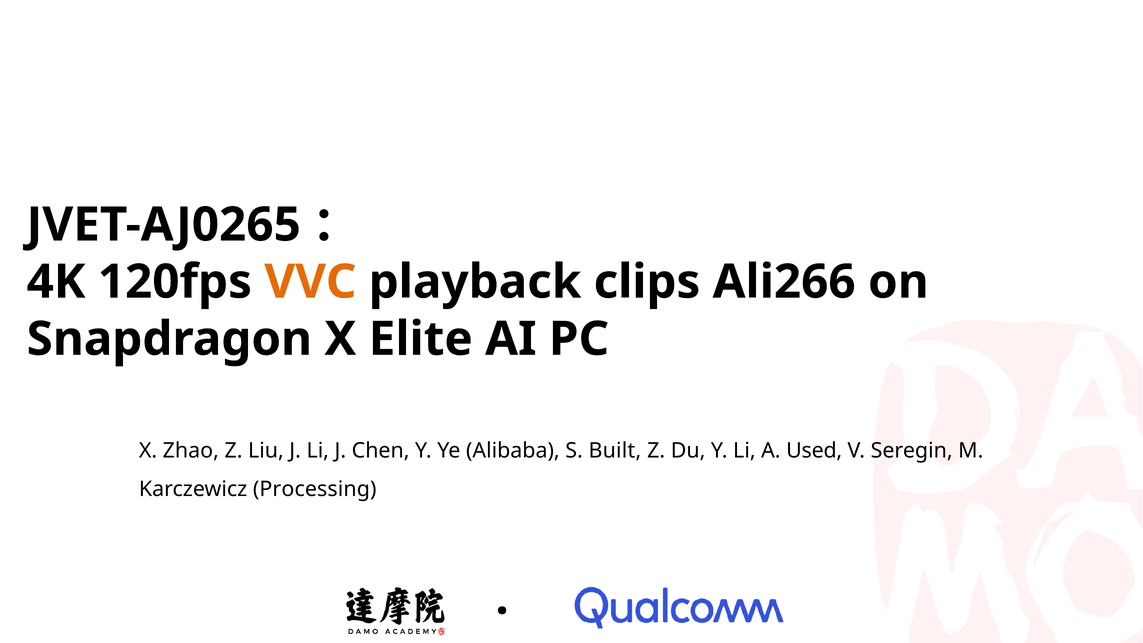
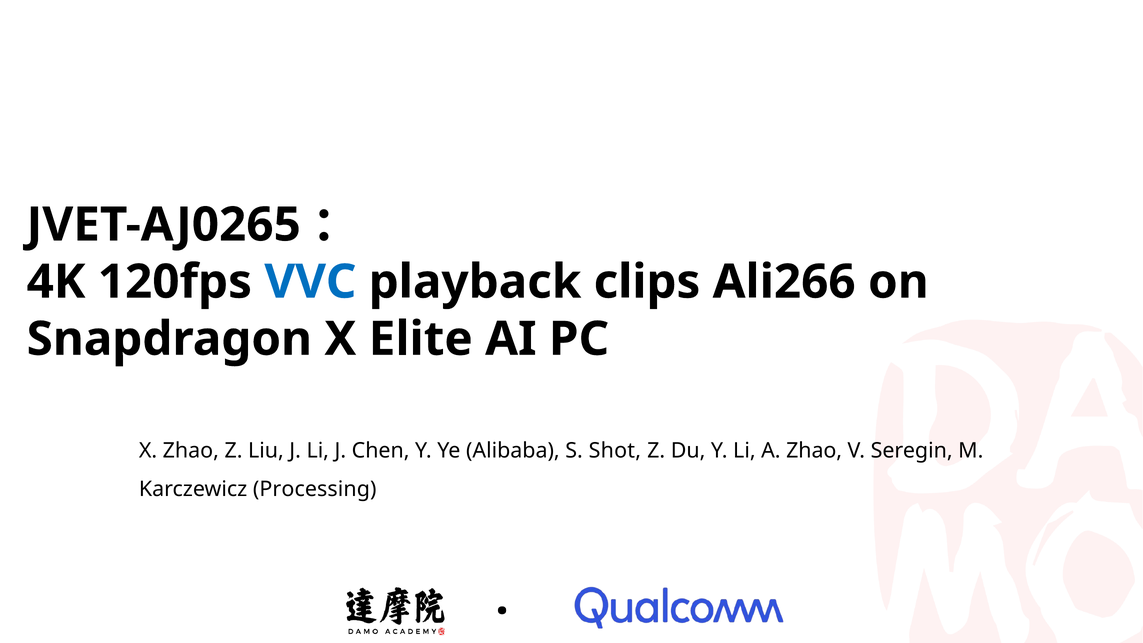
VVC colour: orange -> blue
Built: Built -> Shot
A Used: Used -> Zhao
